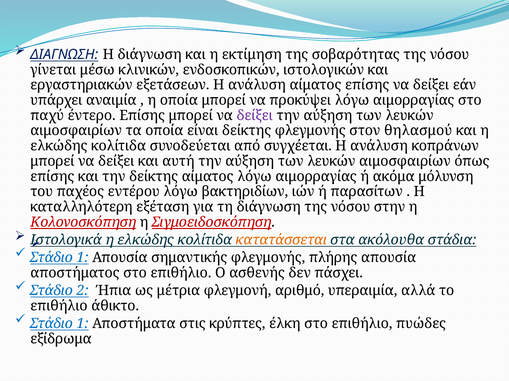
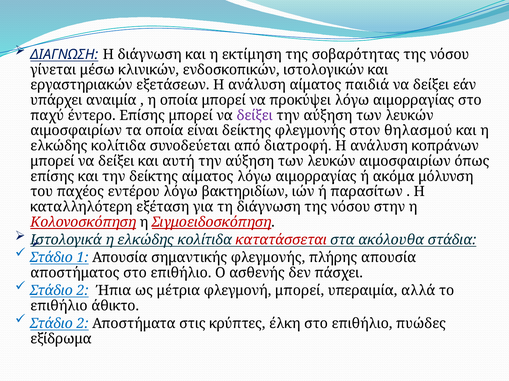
αίματος επίσης: επίσης -> παιδιά
συγχέεται: συγχέεται -> διατροφή
κατατάσσεται colour: orange -> red
φλεγμονή αριθμό: αριθμό -> μπορεί
1 at (82, 324): 1 -> 2
